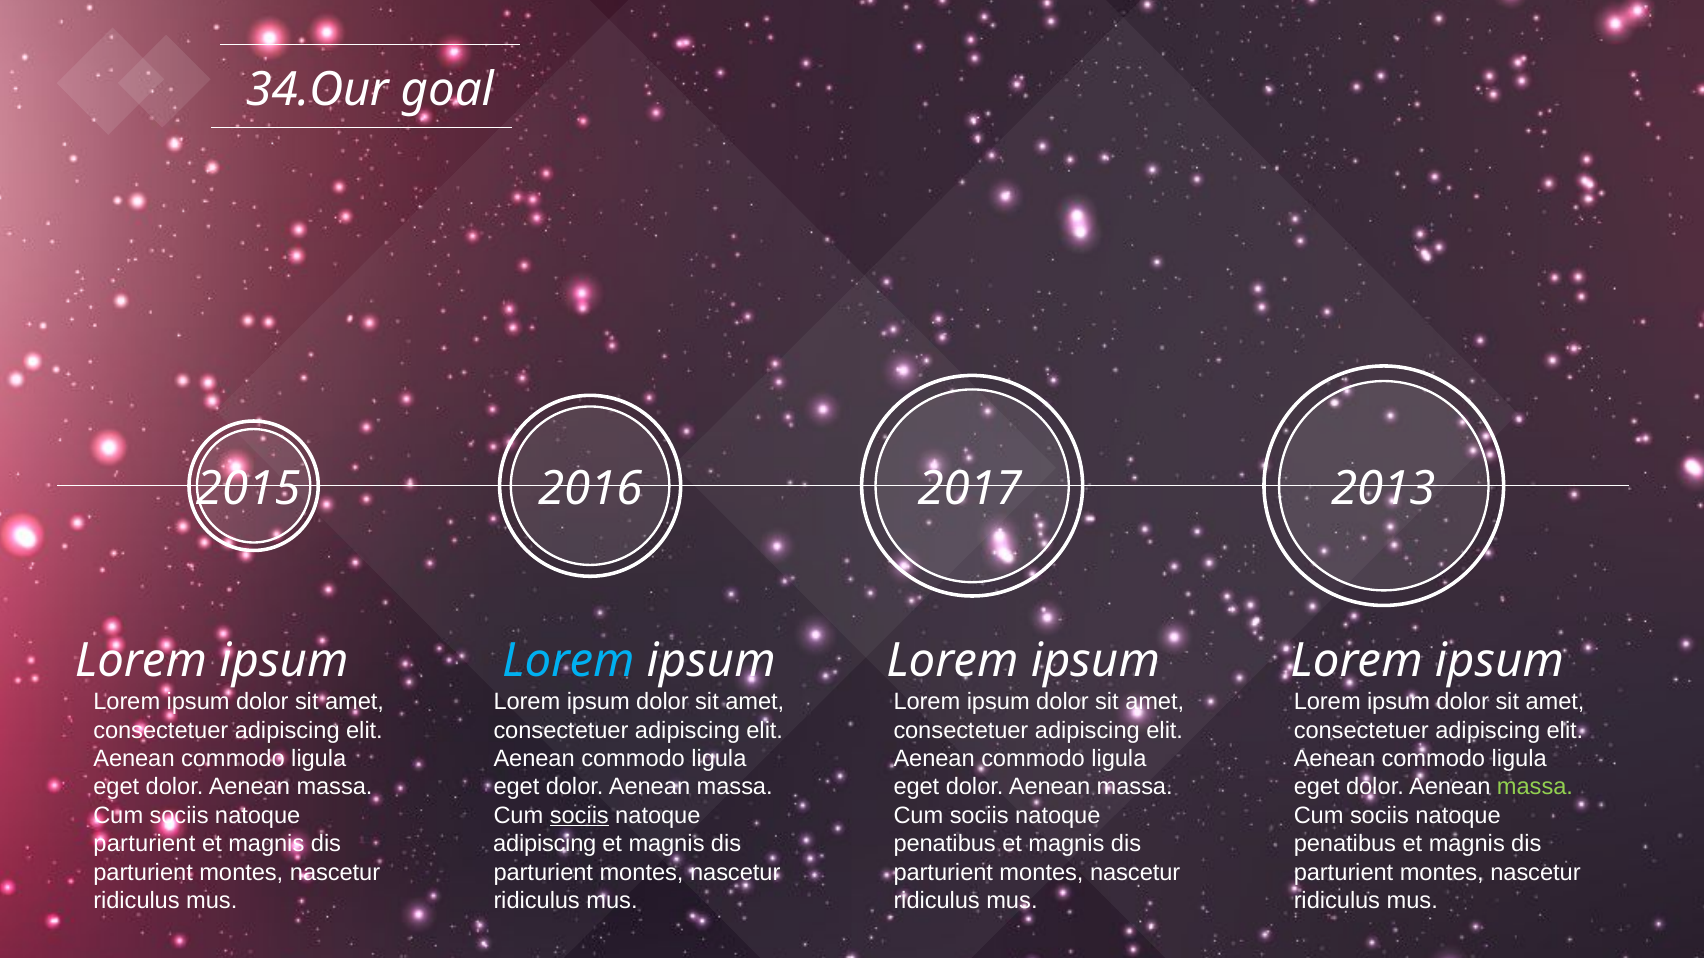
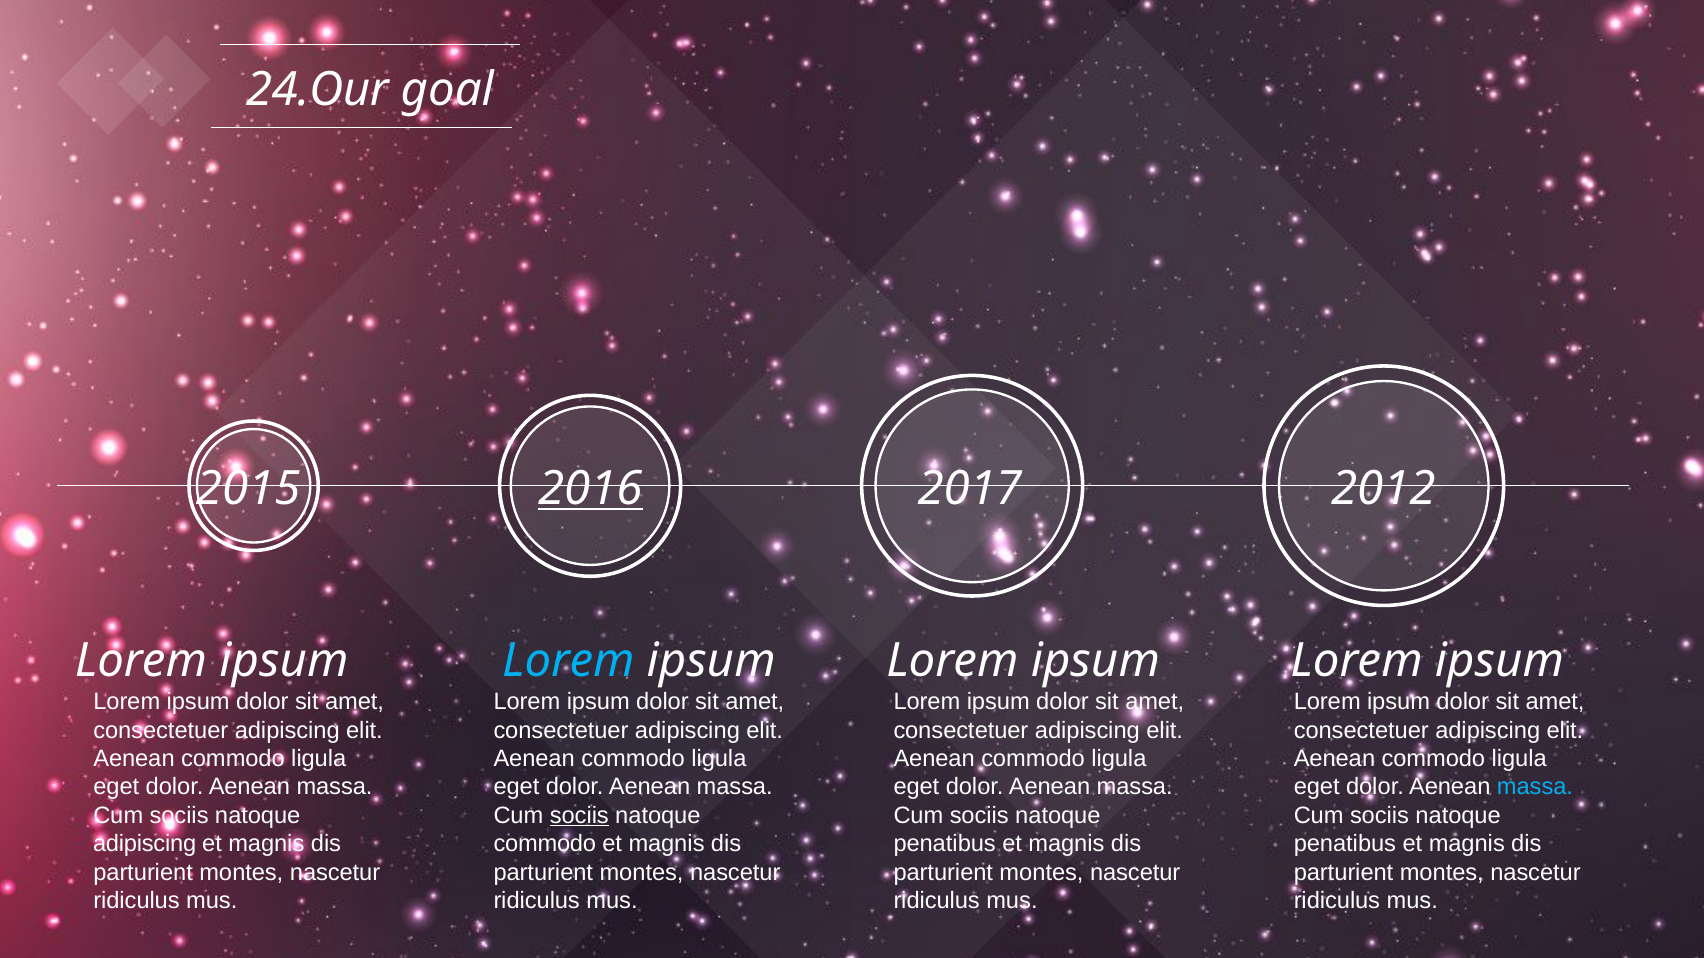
34.Our: 34.Our -> 24.Our
2016 underline: none -> present
2013: 2013 -> 2012
massa at (1535, 788) colour: light green -> light blue
parturient at (144, 844): parturient -> adipiscing
adipiscing at (545, 844): adipiscing -> commodo
